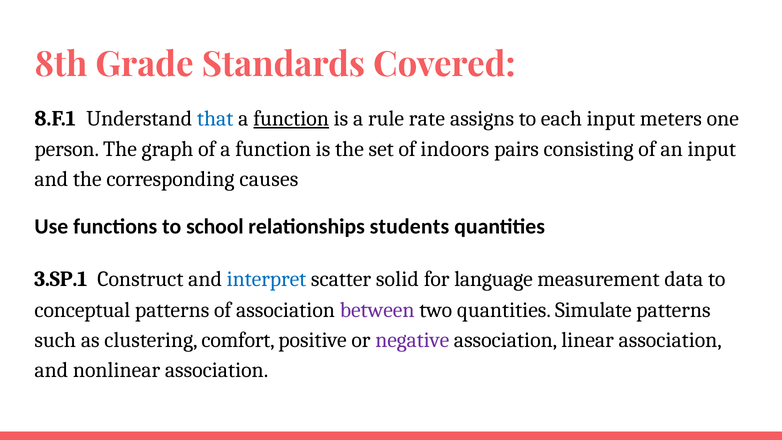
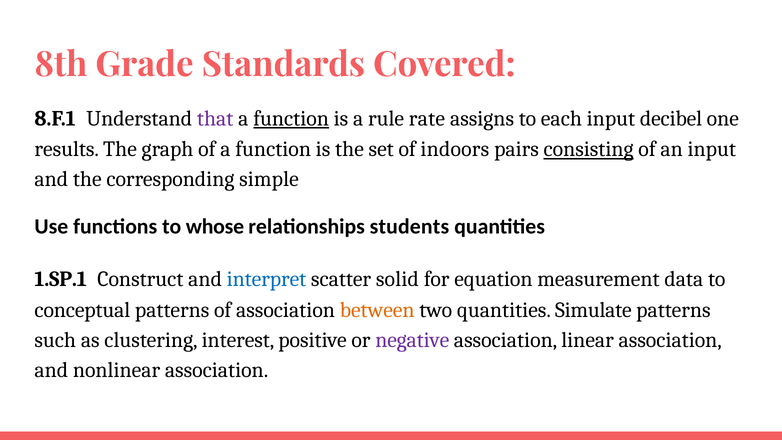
that colour: blue -> purple
meters: meters -> decibel
person: person -> results
consisting underline: none -> present
causes: causes -> simple
school: school -> whose
3.SP.1: 3.SP.1 -> 1.SP.1
language: language -> equation
between colour: purple -> orange
comfort: comfort -> interest
